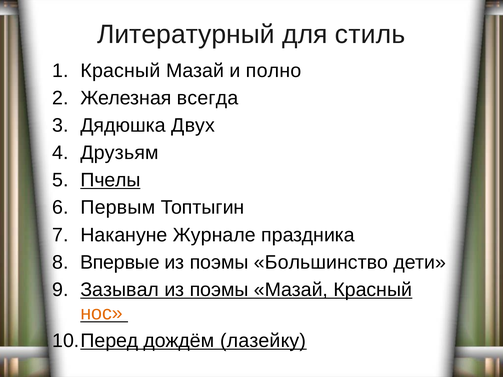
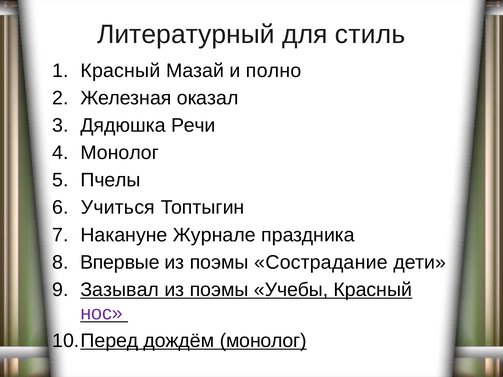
всегда: всегда -> оказал
Двух: Двух -> Речи
Друзьям at (120, 153): Друзьям -> Монолог
Пчелы underline: present -> none
Первым: Первым -> Учиться
Большинство: Большинство -> Сострадание
поэмы Мазай: Мазай -> Учебы
нос colour: orange -> purple
дождём лазейку: лазейку -> монолог
